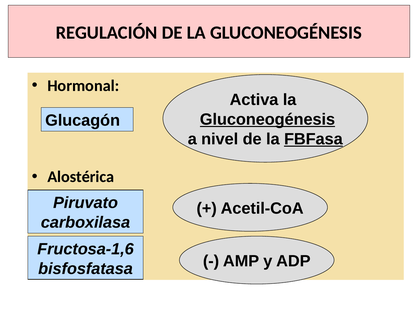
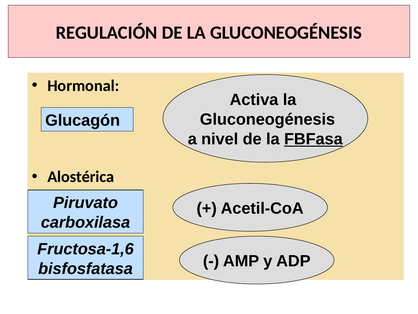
Gluconeogénesis at (268, 119) underline: present -> none
